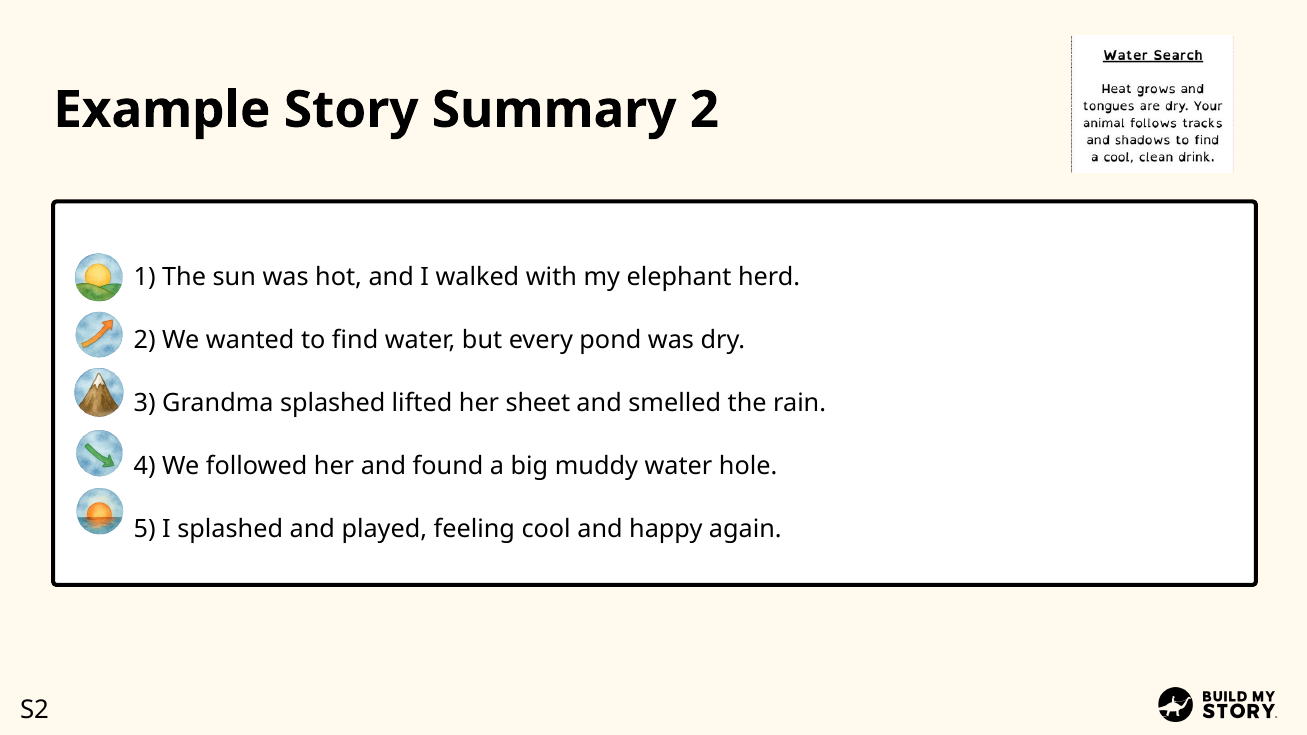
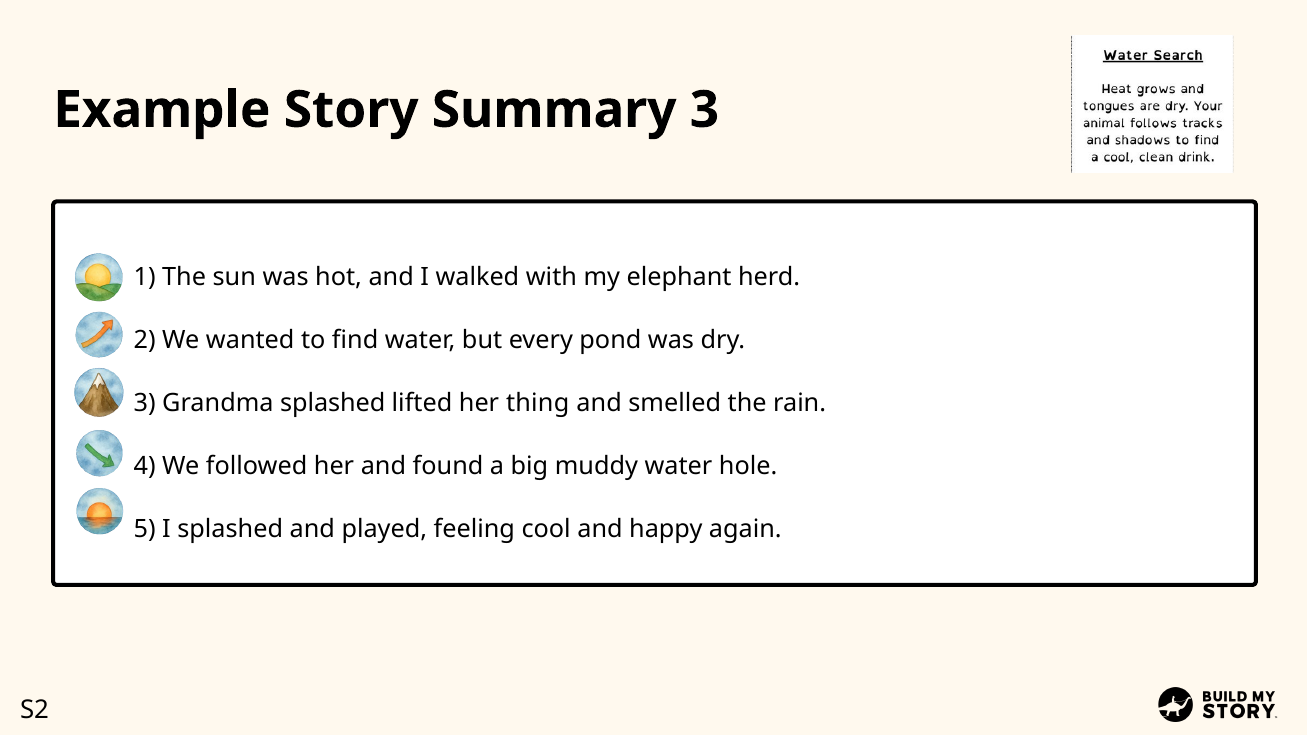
Summary 2: 2 -> 3
sheet: sheet -> thing
